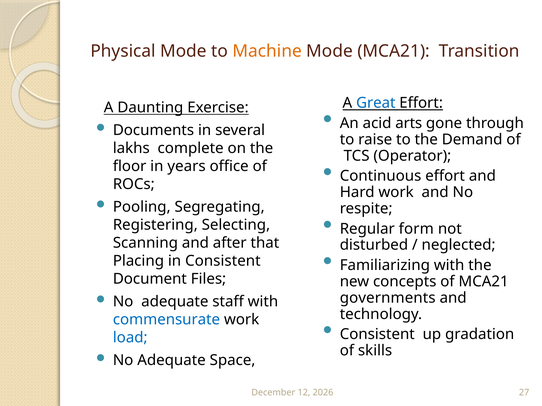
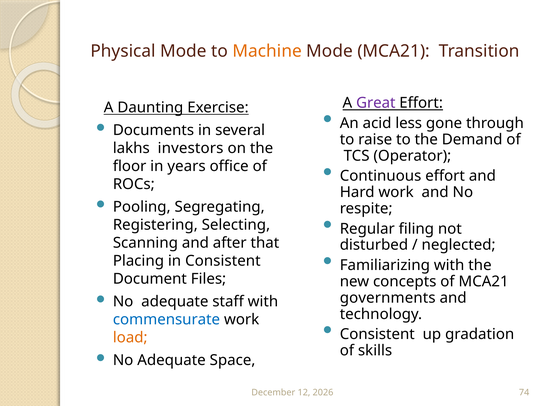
Great colour: blue -> purple
arts: arts -> less
complete: complete -> investors
form: form -> filing
load colour: blue -> orange
27: 27 -> 74
